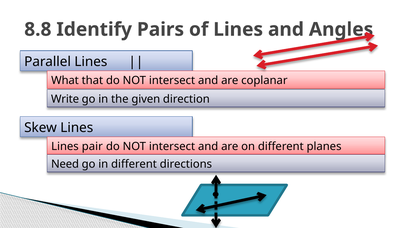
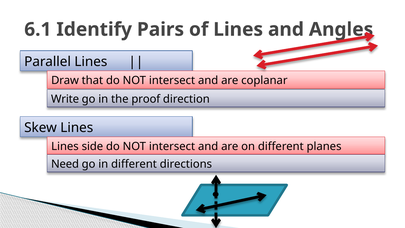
8.8: 8.8 -> 6.1
What: What -> Draw
given: given -> proof
pair: pair -> side
